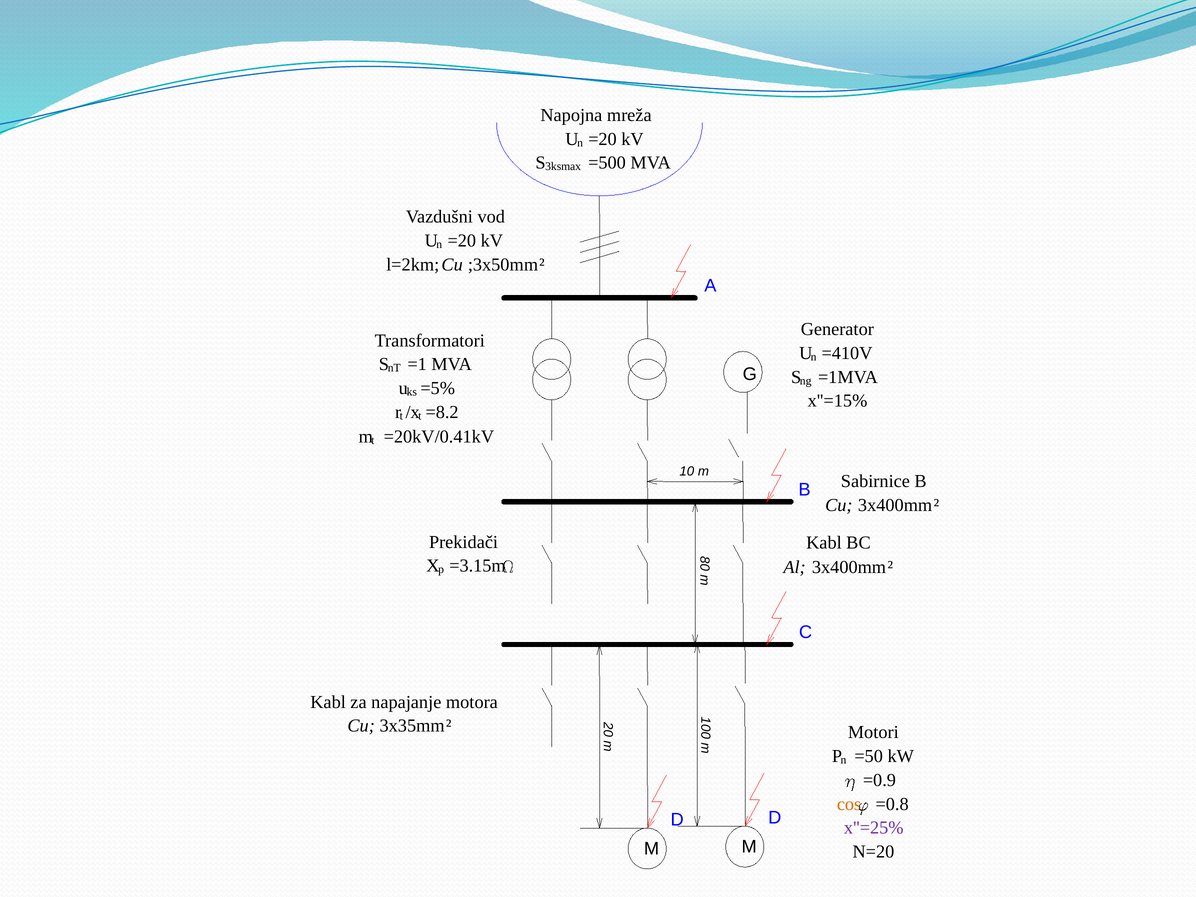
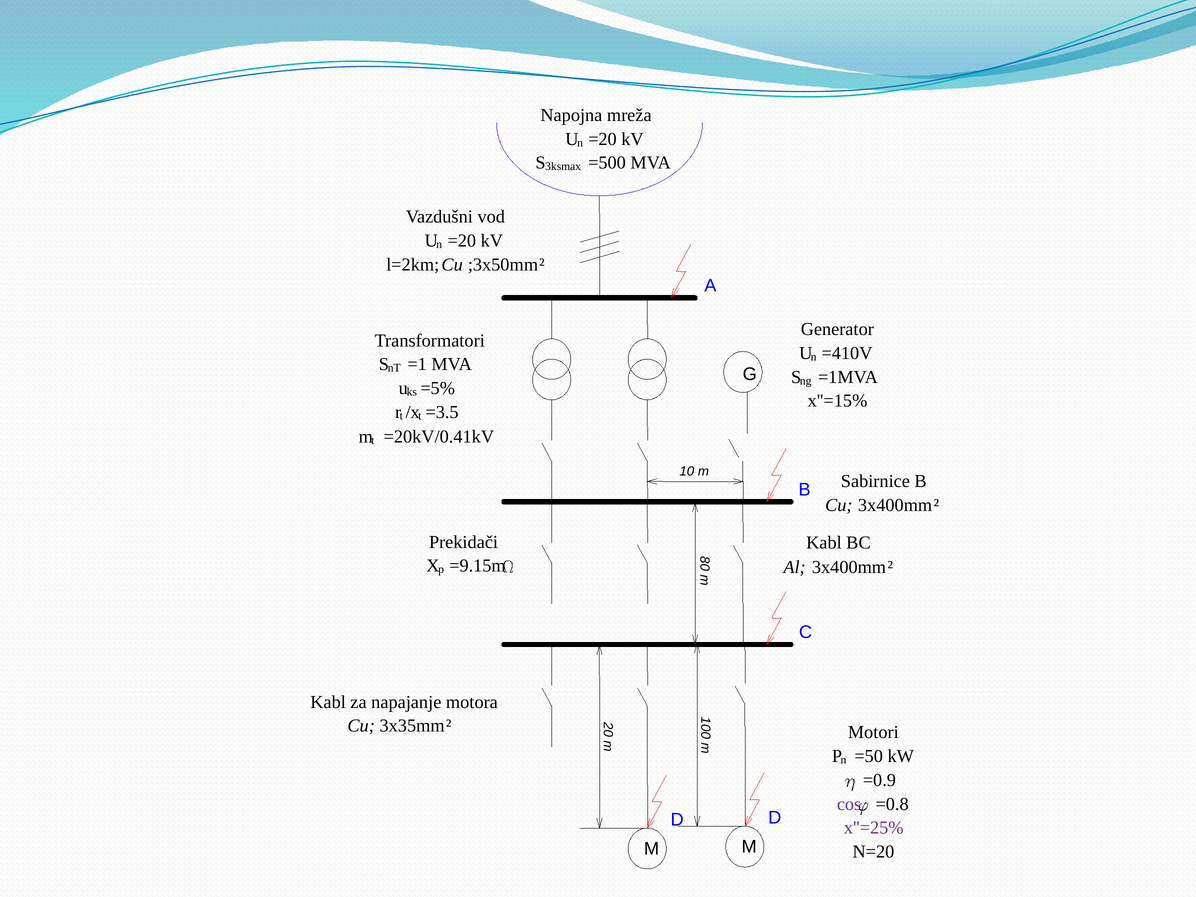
=8.2: =8.2 -> =3.5
=3.15m: =3.15m -> =9.15m
cos colour: orange -> purple
